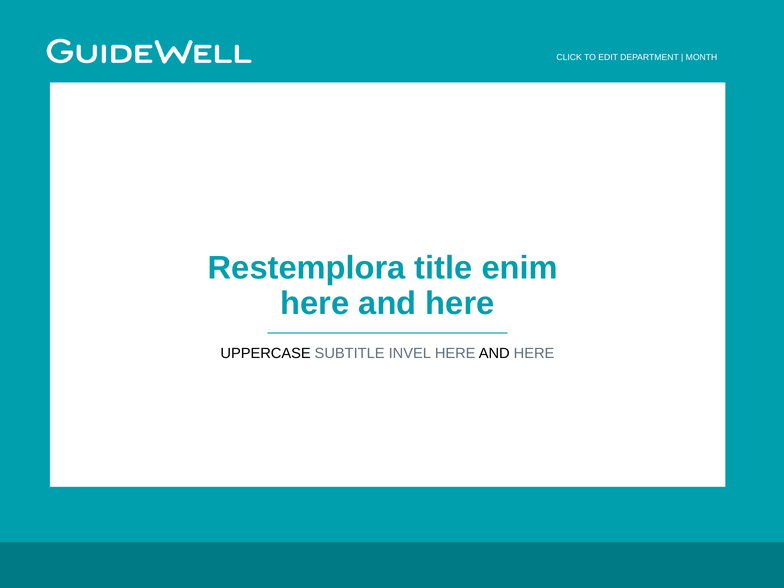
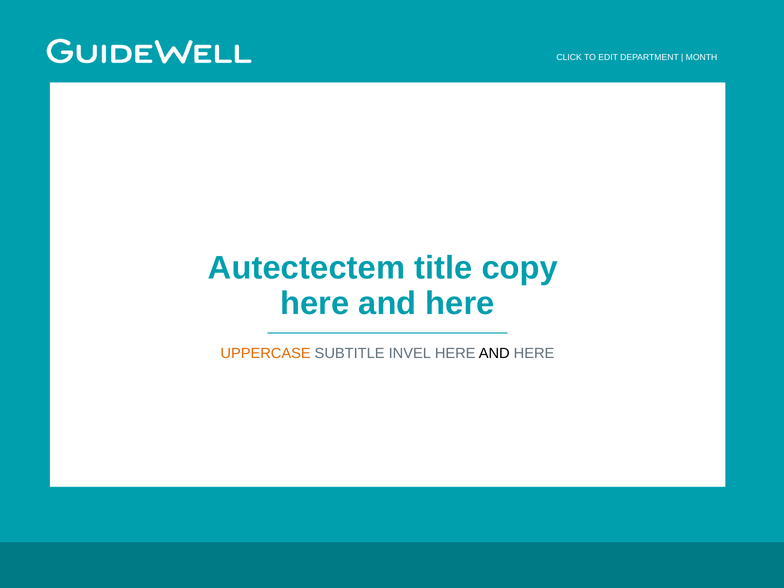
Restemplora: Restemplora -> Autectectem
enim: enim -> copy
UPPERCASE colour: black -> orange
